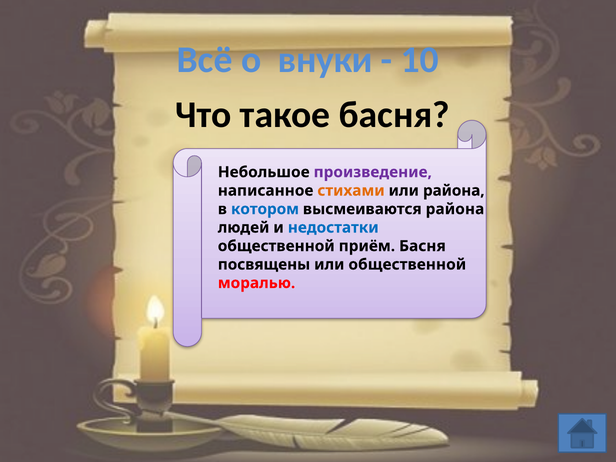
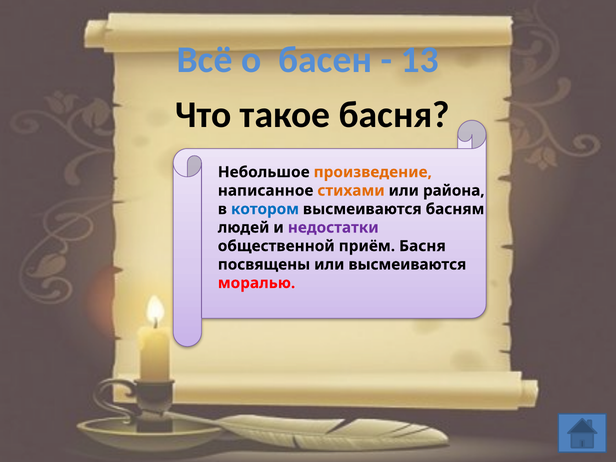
внуки: внуки -> басен
10: 10 -> 13
произведение colour: purple -> orange
высмеиваются района: района -> басням
недостатки colour: blue -> purple
или общественной: общественной -> высмеиваются
